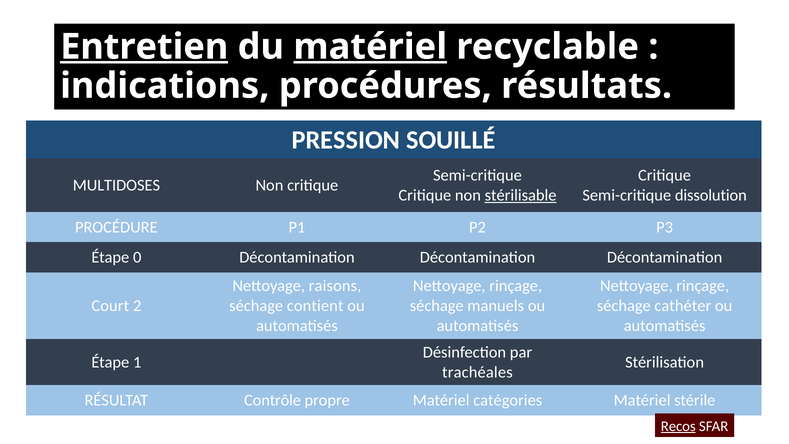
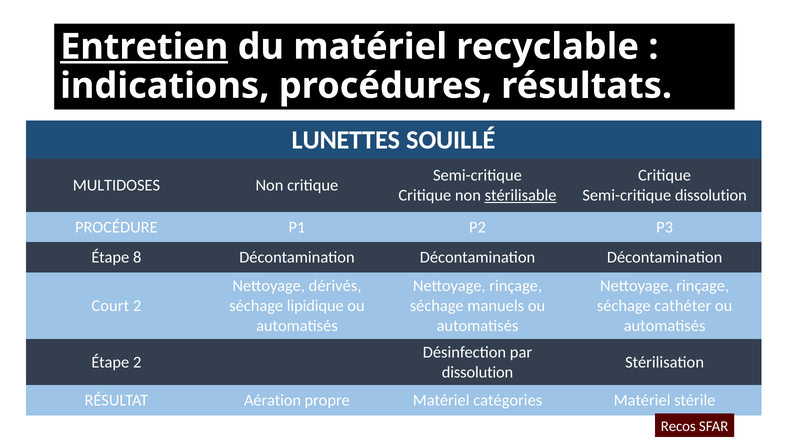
matériel at (370, 47) underline: present -> none
PRESSION: PRESSION -> LUNETTES
0: 0 -> 8
raisons: raisons -> dérivés
contient: contient -> lipidique
Étape 1: 1 -> 2
trachéales at (477, 372): trachéales -> dissolution
Contrôle: Contrôle -> Aération
Recos underline: present -> none
